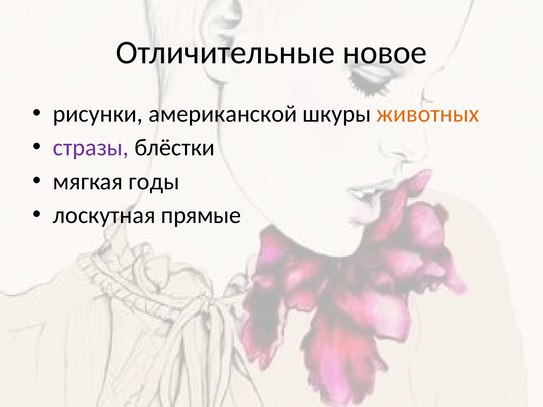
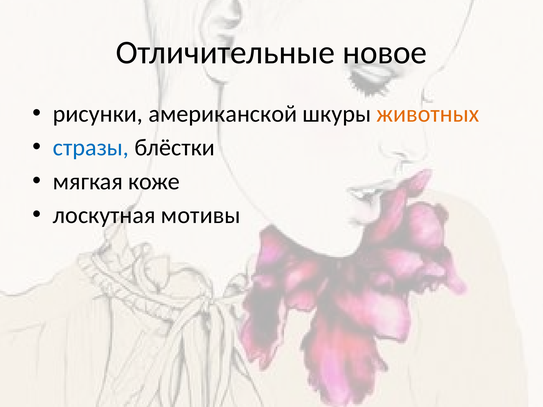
стразы colour: purple -> blue
годы: годы -> коже
прямые: прямые -> мотивы
